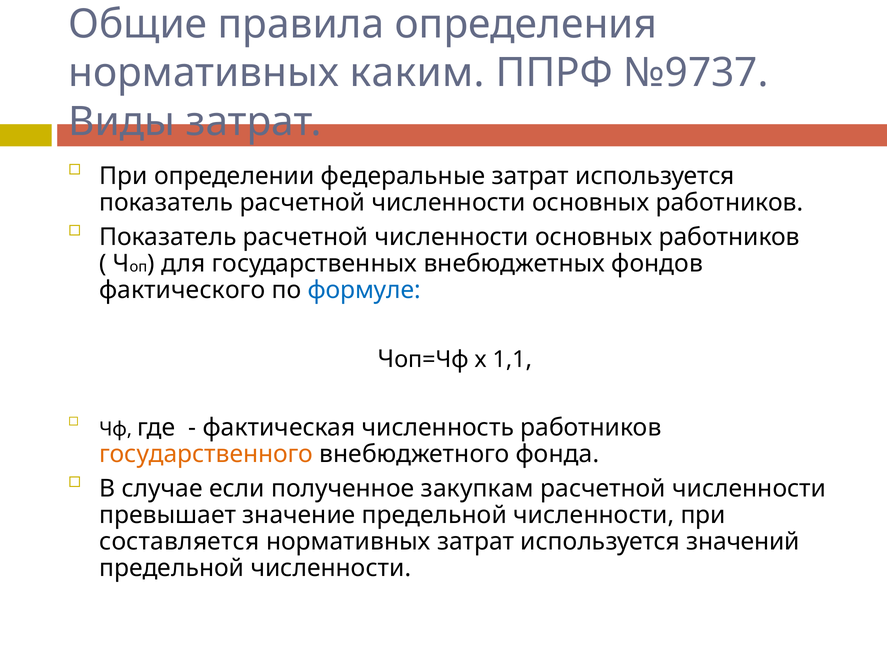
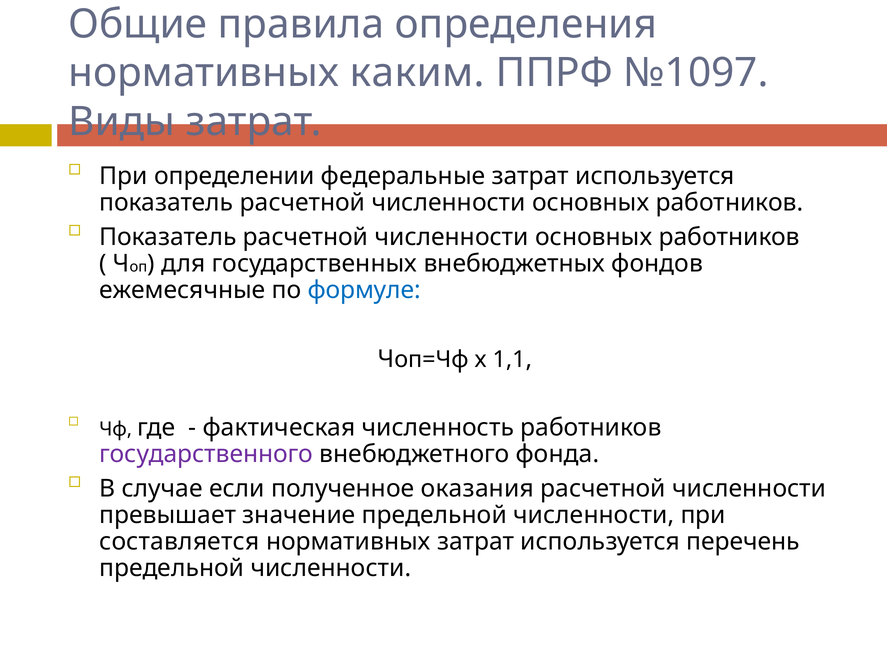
№9737: №9737 -> №1097
фактического: фактического -> ежемесячные
государственного colour: orange -> purple
закупкам: закупкам -> оказания
значений: значений -> перечень
